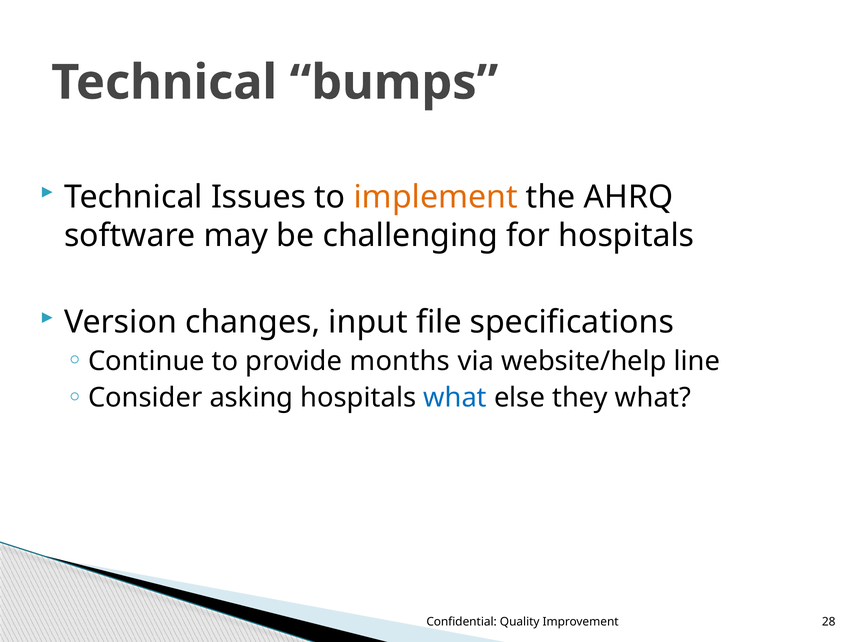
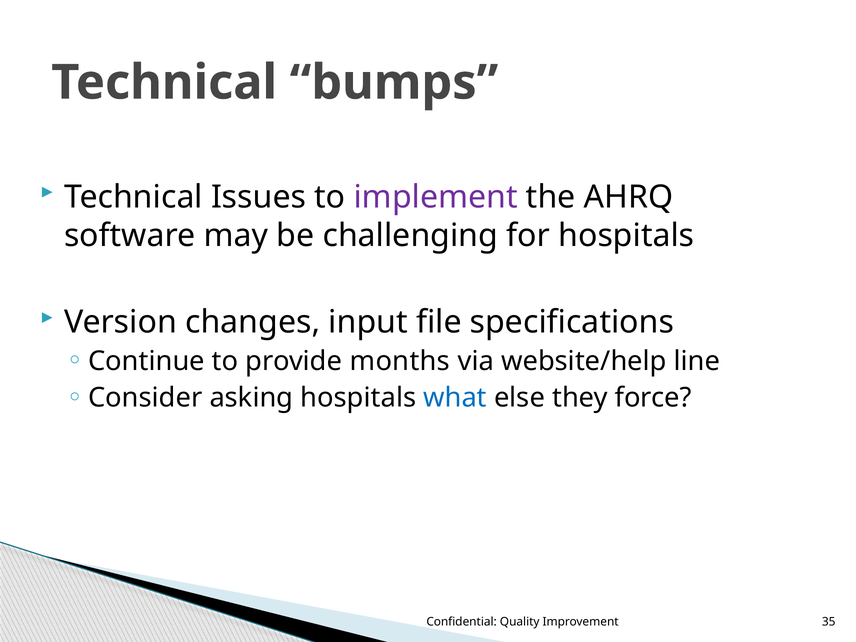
implement colour: orange -> purple
they what: what -> force
28: 28 -> 35
